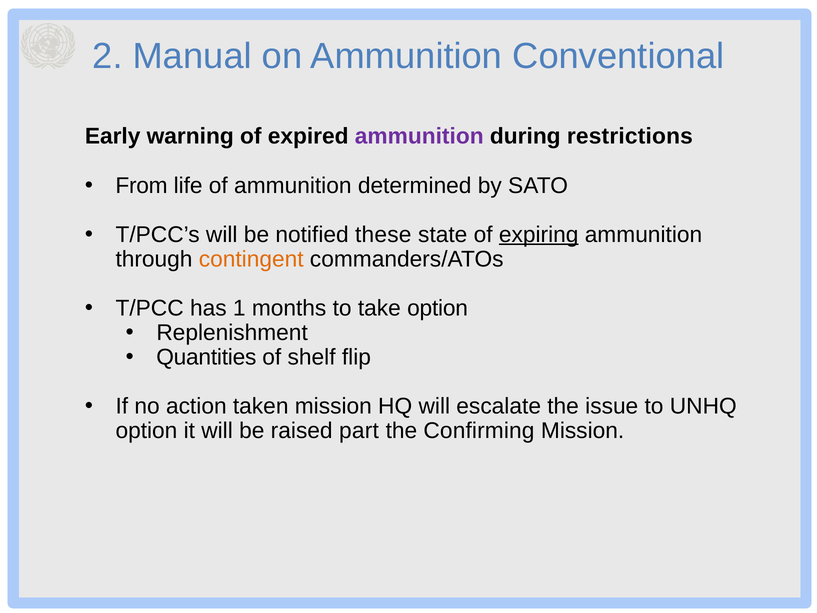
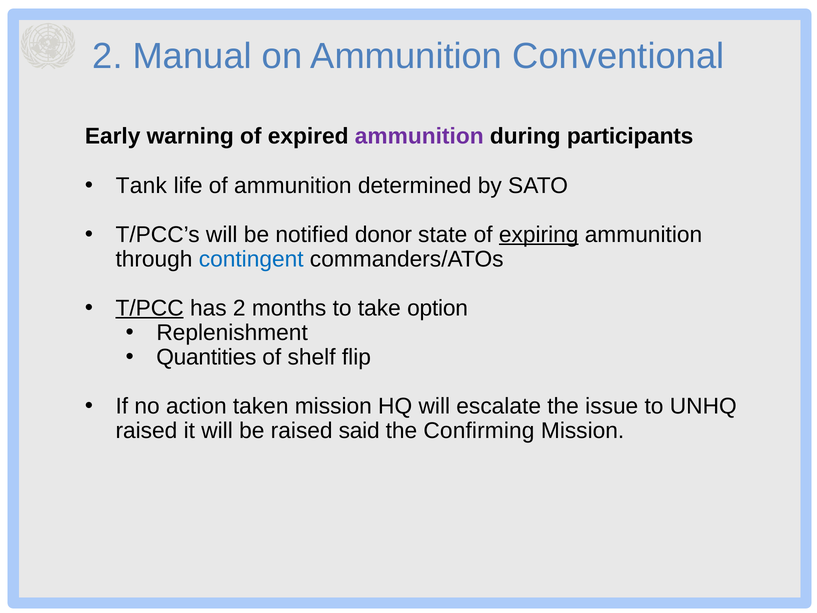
restrictions: restrictions -> participants
From: From -> Tank
these: these -> donor
contingent colour: orange -> blue
T/PCC underline: none -> present
has 1: 1 -> 2
option at (146, 431): option -> raised
part: part -> said
